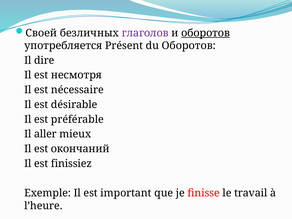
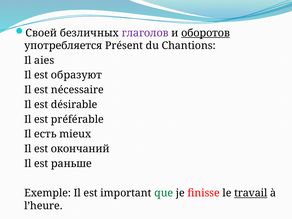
du Оборотов: Оборотов -> Chantions
dire: dire -> aies
несмотря: несмотря -> образуют
aller: aller -> есть
finissiez: finissiez -> раньше
que colour: black -> green
travail underline: none -> present
